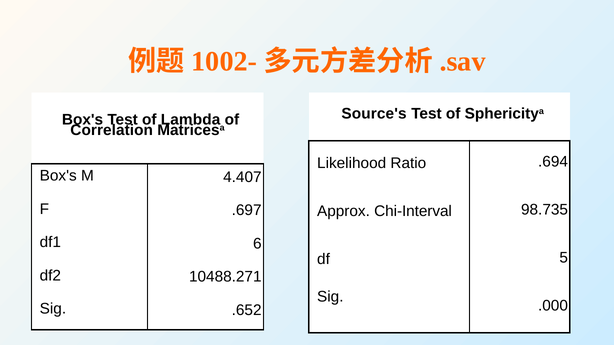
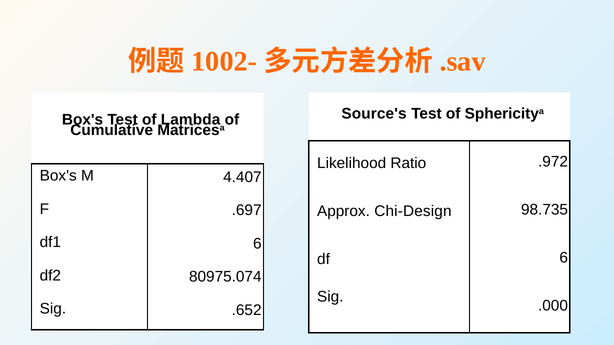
Correlation: Correlation -> Cumulative
.694: .694 -> .972
Chi-Interval: Chi-Interval -> Chi-Design
df 5: 5 -> 6
10488.271: 10488.271 -> 80975.074
